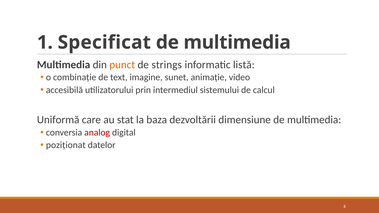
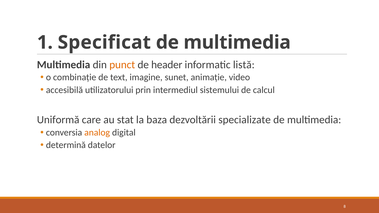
strings: strings -> header
dimensiune: dimensiune -> specializate
analog colour: red -> orange
poziționat: poziționat -> determină
